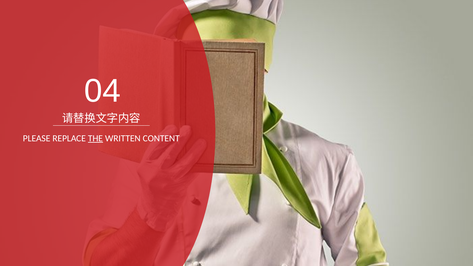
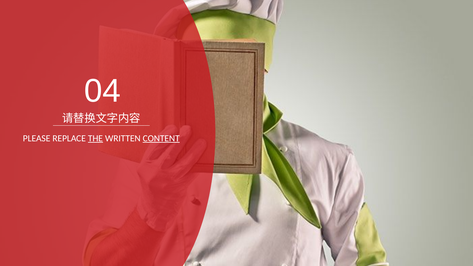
CONTENT underline: none -> present
